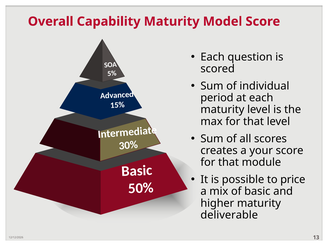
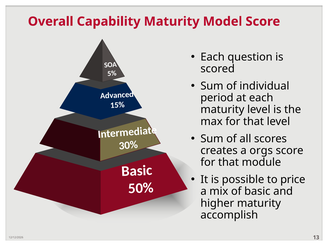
your: your -> orgs
deliverable: deliverable -> accomplish
